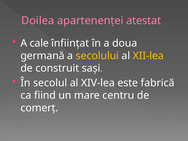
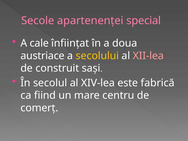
Doilea: Doilea -> Secole
atestat: atestat -> special
germană: germană -> austriace
XII-lea colour: yellow -> pink
